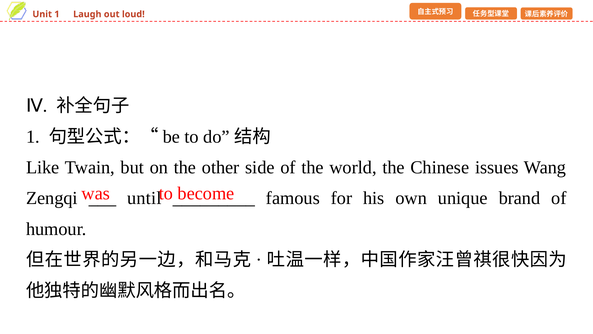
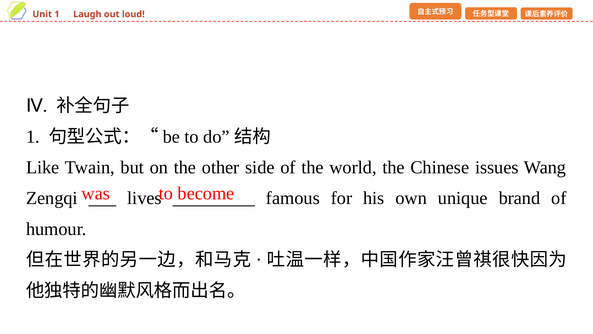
until: until -> lives
